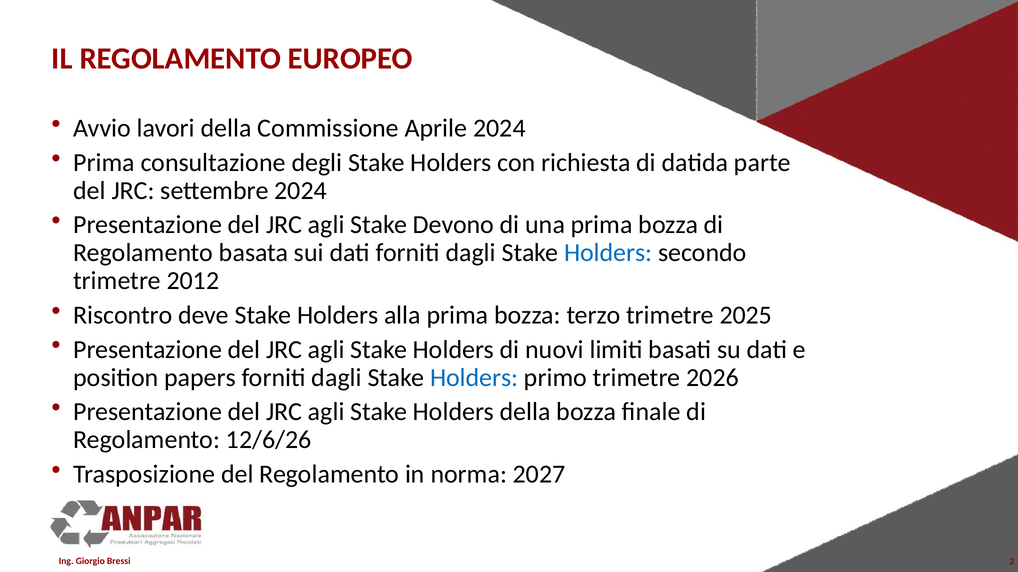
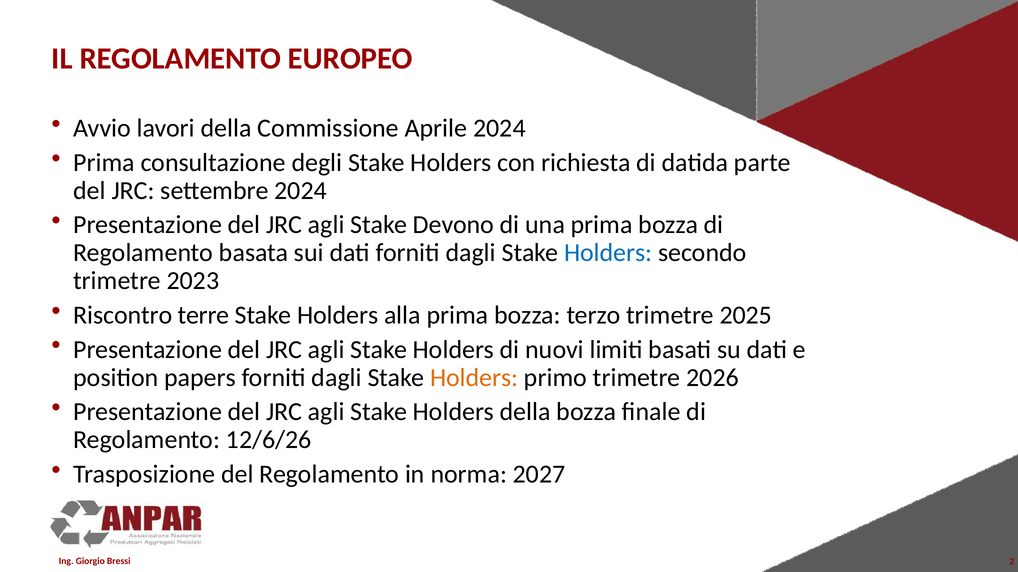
2012: 2012 -> 2023
deve: deve -> terre
Holders at (474, 378) colour: blue -> orange
